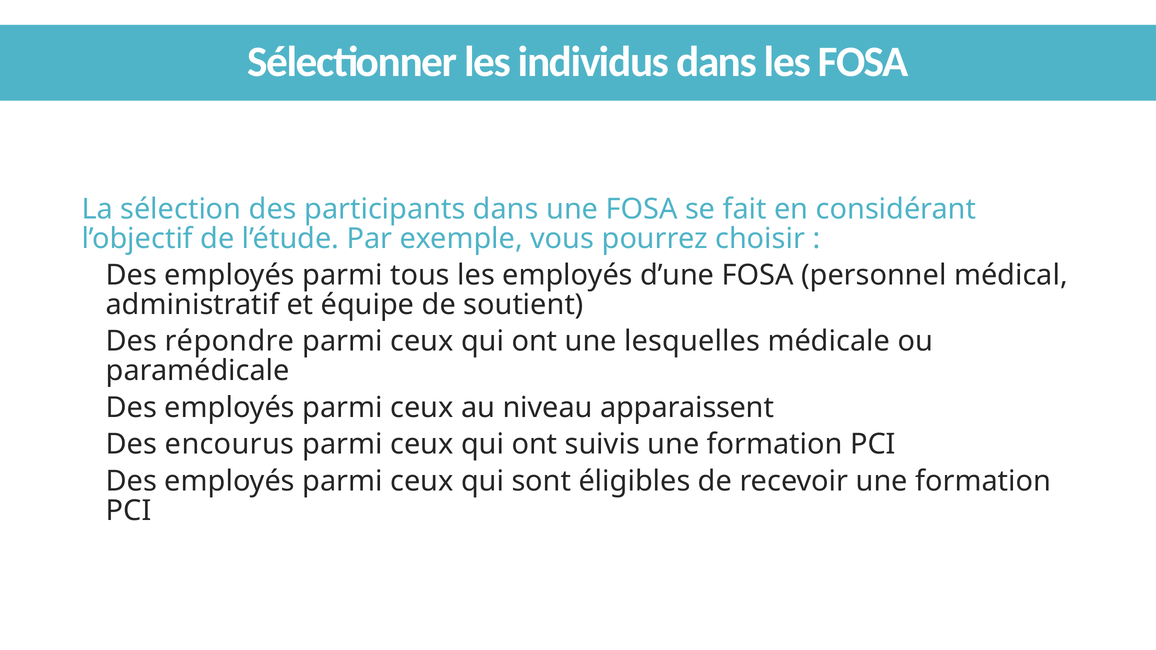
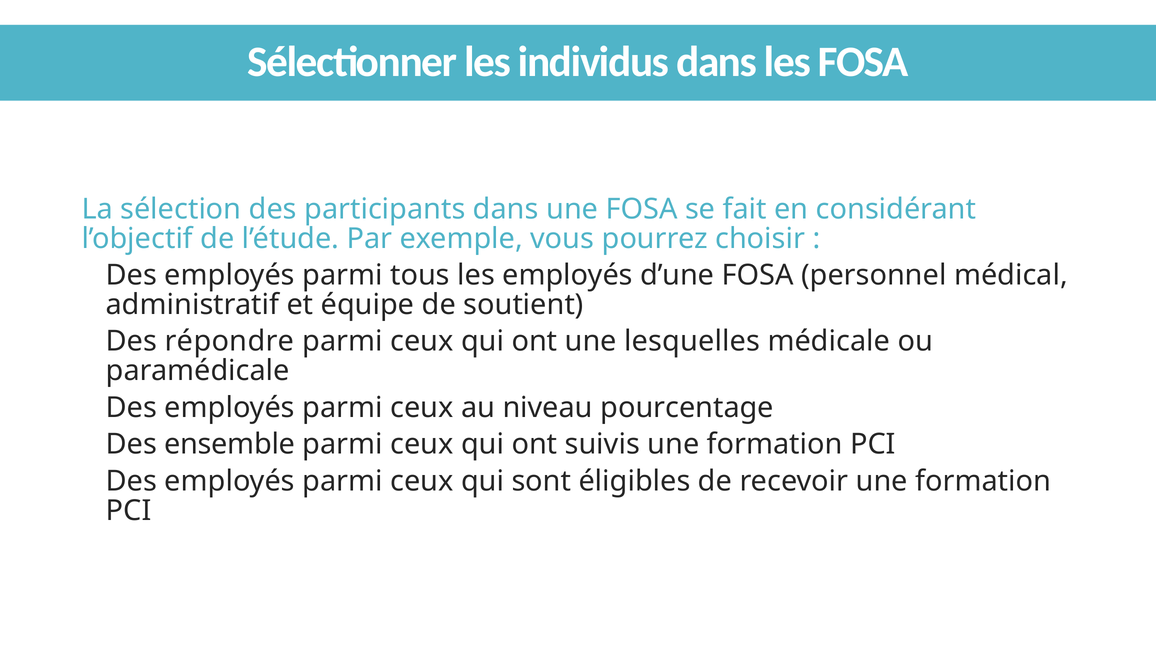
apparaissent: apparaissent -> pourcentage
encourus: encourus -> ensemble
